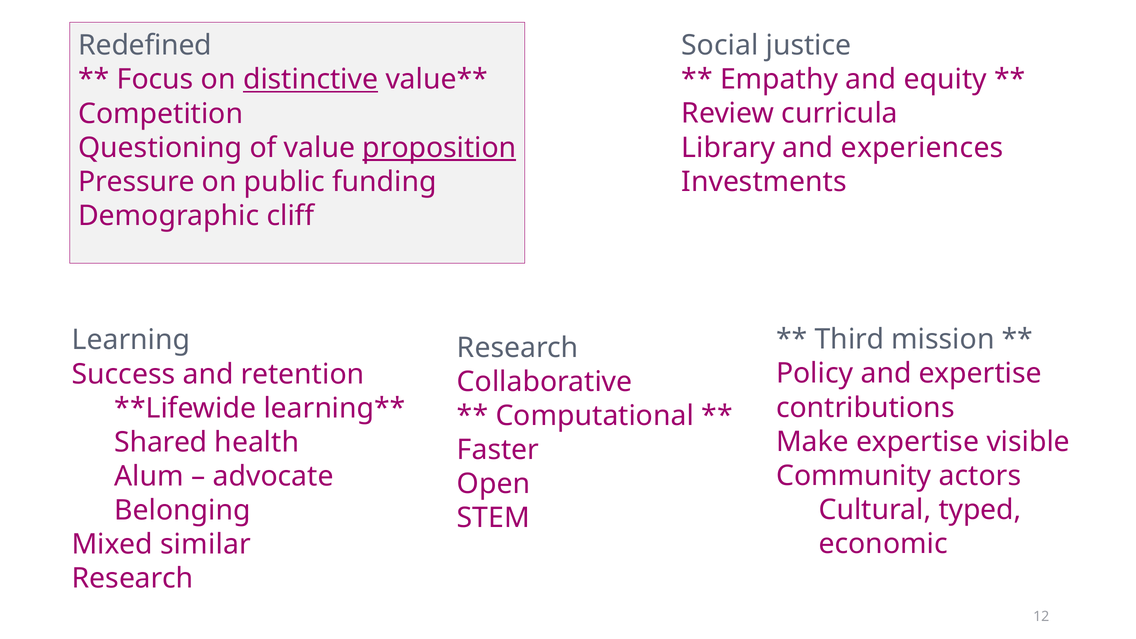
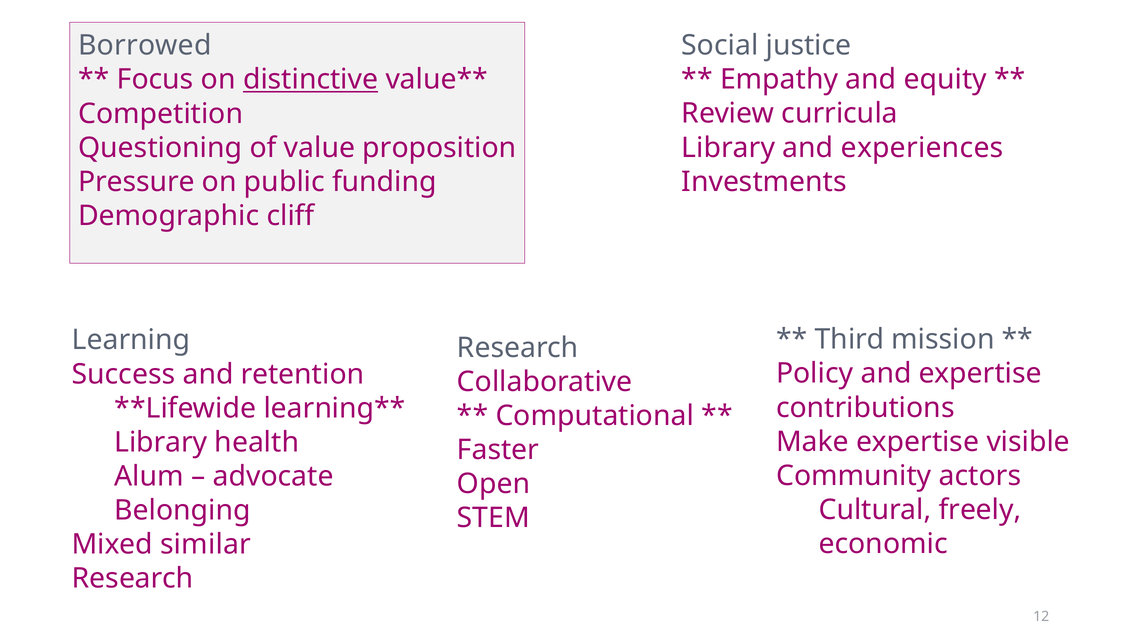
Redefined: Redefined -> Borrowed
proposition underline: present -> none
Shared at (161, 442): Shared -> Library
typed: typed -> freely
